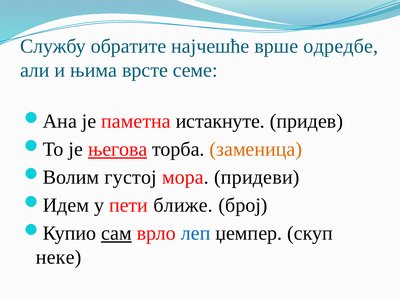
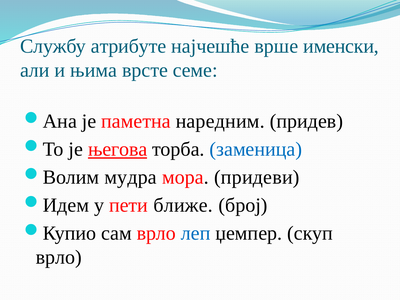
обратите: обратите -> атрибуте
одредбе: одредбе -> именски
истакнуте: истакнуте -> наредним
заменица colour: orange -> blue
густој: густој -> мудра
сам underline: present -> none
неке at (59, 257): неке -> врло
